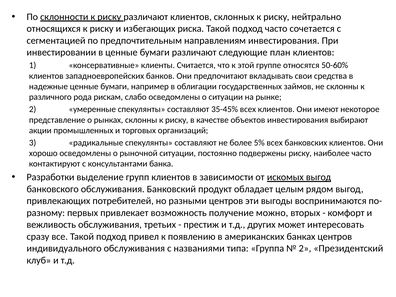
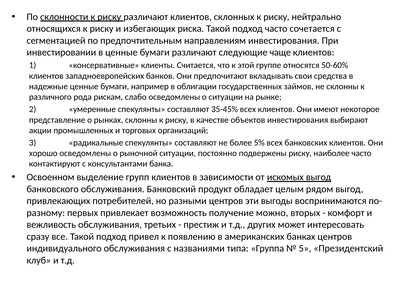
план: план -> чаще
Разработки: Разработки -> Освоенном
2 at (305, 248): 2 -> 5
